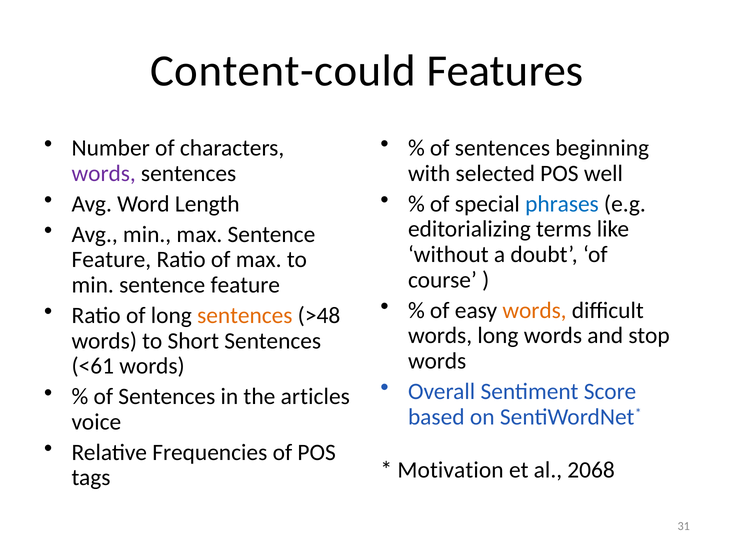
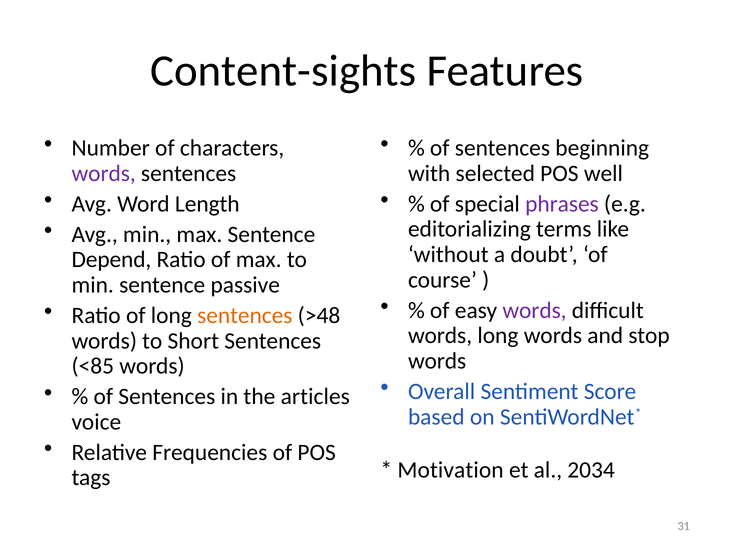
Content-could: Content-could -> Content-sights
phrases colour: blue -> purple
Feature at (111, 259): Feature -> Depend
min sentence feature: feature -> passive
words at (534, 310) colour: orange -> purple
<61: <61 -> <85
2068: 2068 -> 2034
